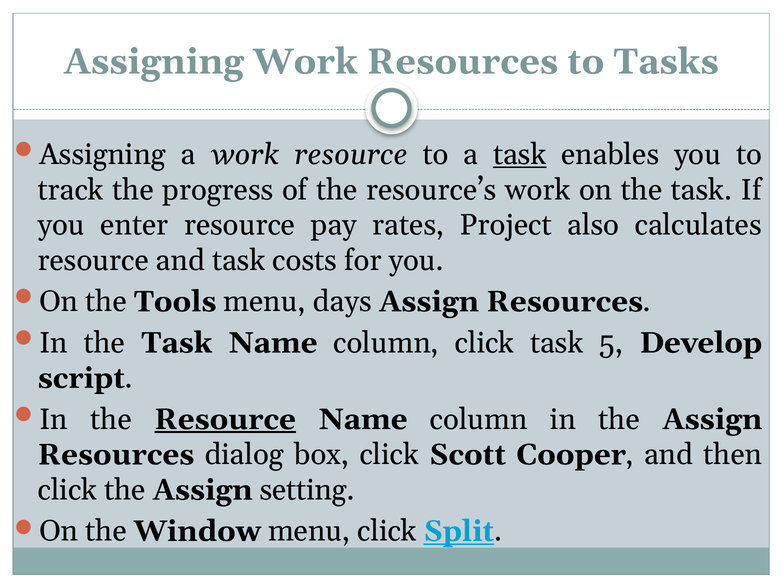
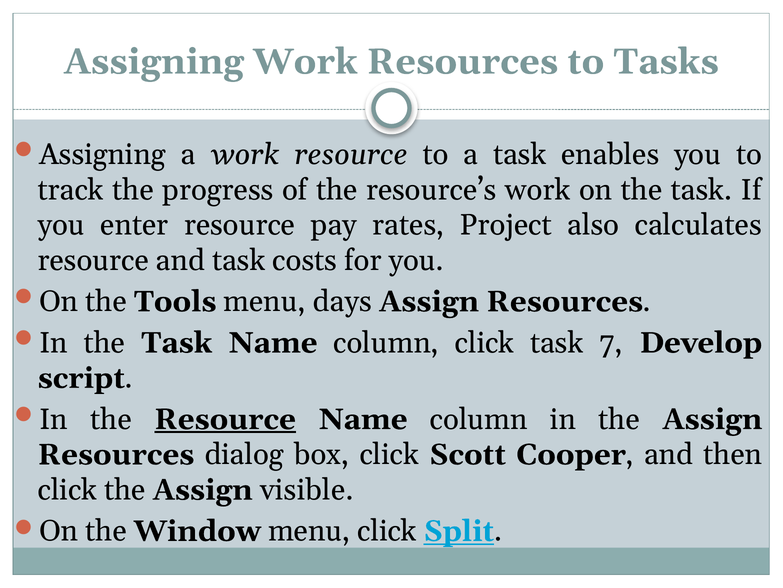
task at (520, 154) underline: present -> none
5: 5 -> 7
setting: setting -> visible
